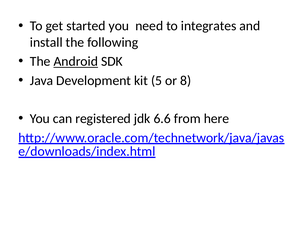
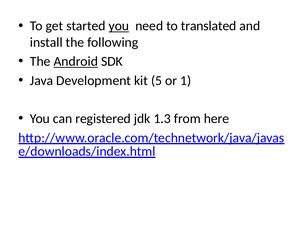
you at (119, 26) underline: none -> present
integrates: integrates -> translated
8: 8 -> 1
6.6: 6.6 -> 1.3
